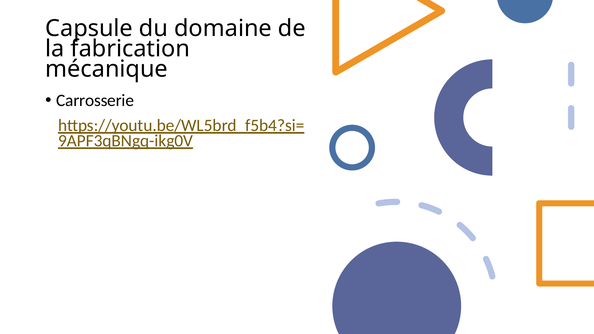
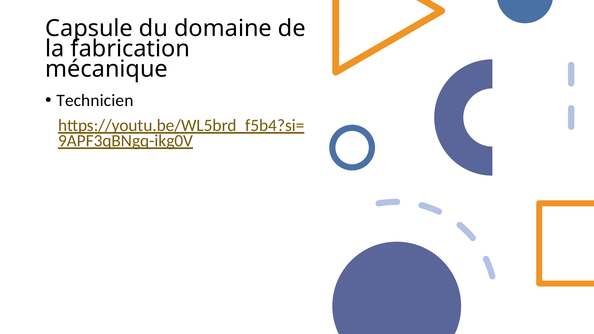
Carrosserie: Carrosserie -> Technicien
